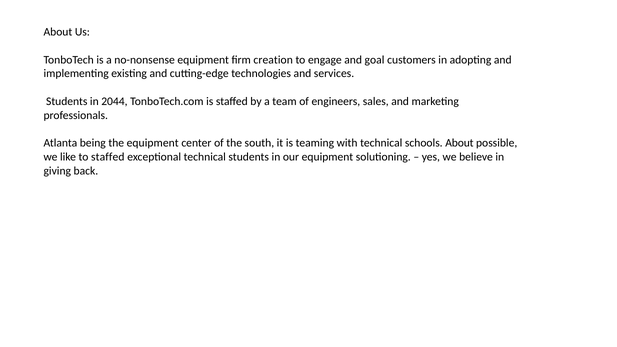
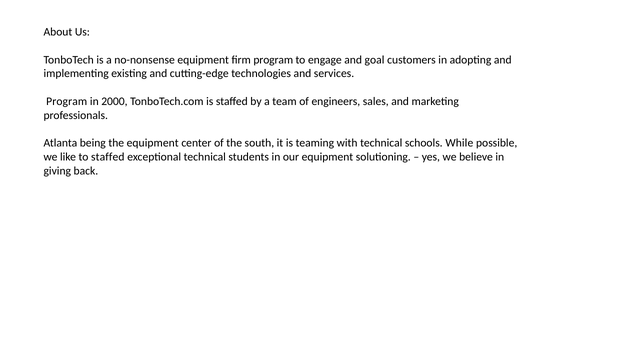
firm creation: creation -> program
Students at (67, 101): Students -> Program
2044: 2044 -> 2000
schools About: About -> While
